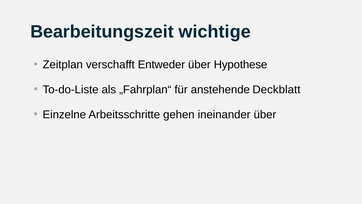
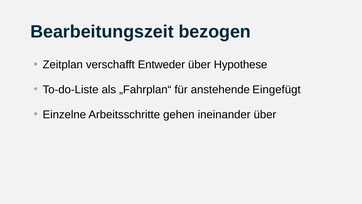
wichtige: wichtige -> bezogen
Deckblatt: Deckblatt -> Eingefügt
